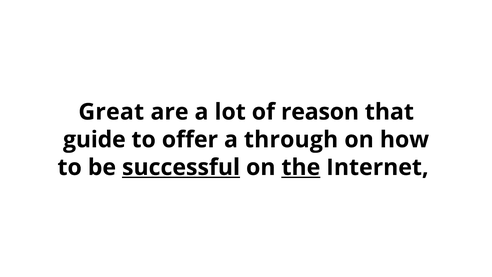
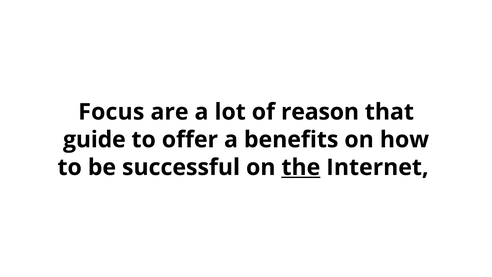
Great: Great -> Focus
through: through -> benefits
successful underline: present -> none
